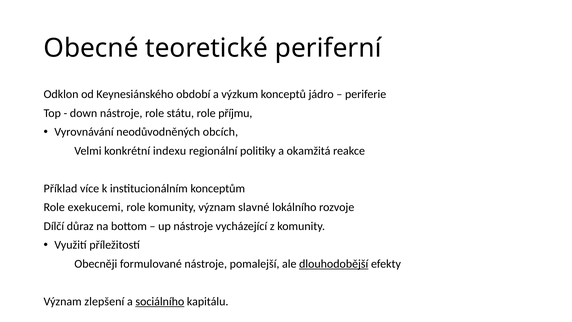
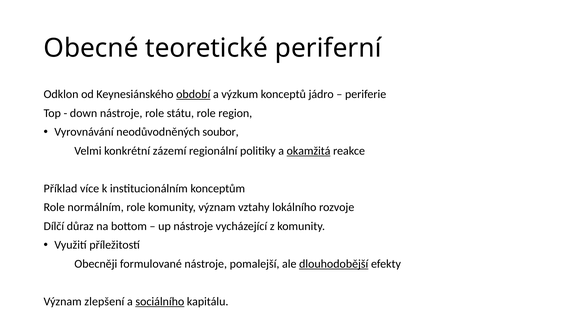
období underline: none -> present
příjmu: příjmu -> region
obcích: obcích -> soubor
indexu: indexu -> zázemí
okamžitá underline: none -> present
exekucemi: exekucemi -> normálním
slavné: slavné -> vztahy
